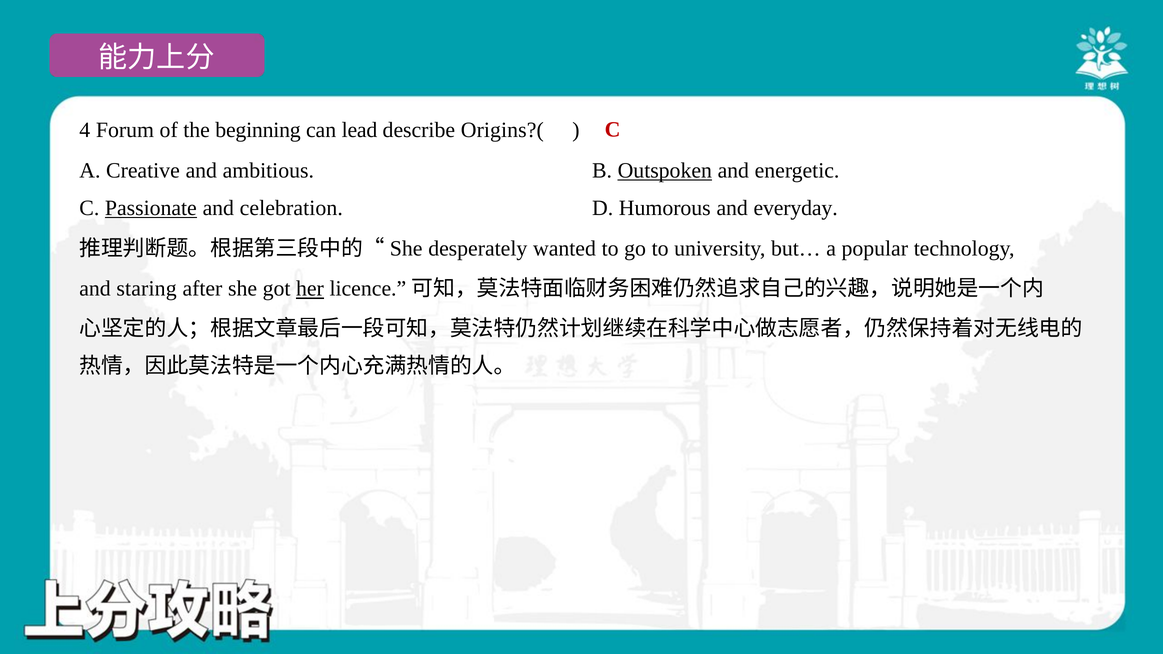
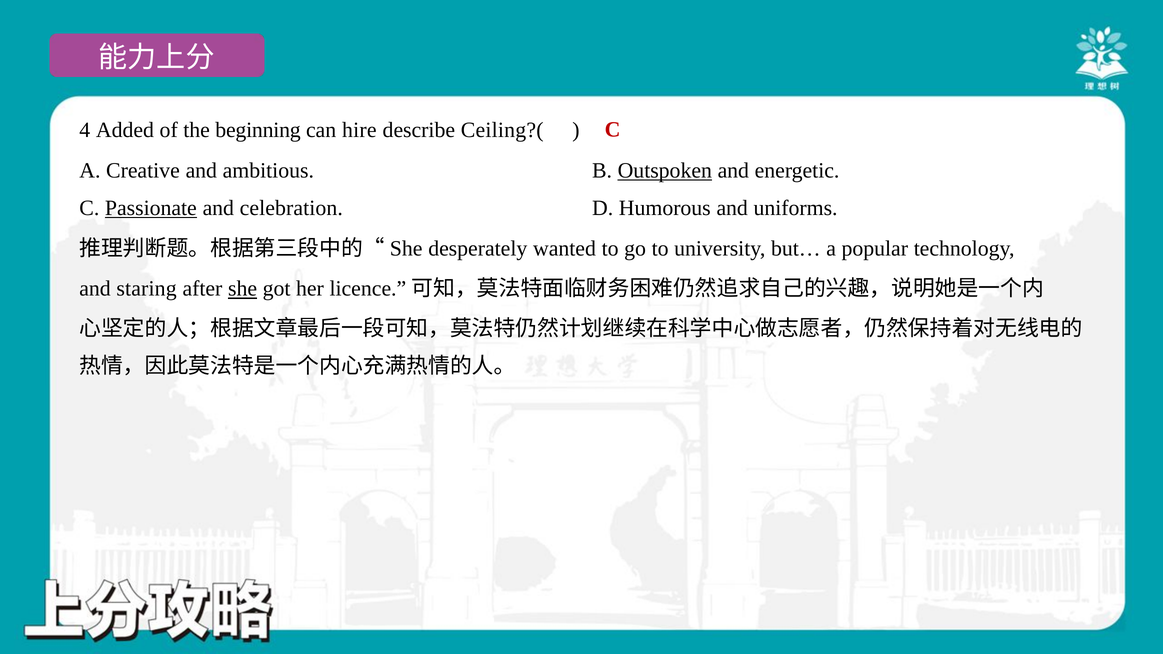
Forum: Forum -> Added
lead: lead -> hire
Origins?(: Origins?( -> Ceiling?(
everyday: everyday -> uniforms
she underline: none -> present
her underline: present -> none
